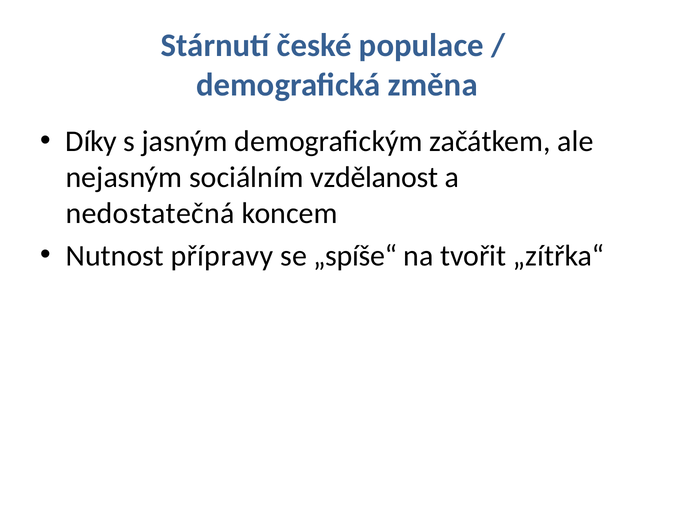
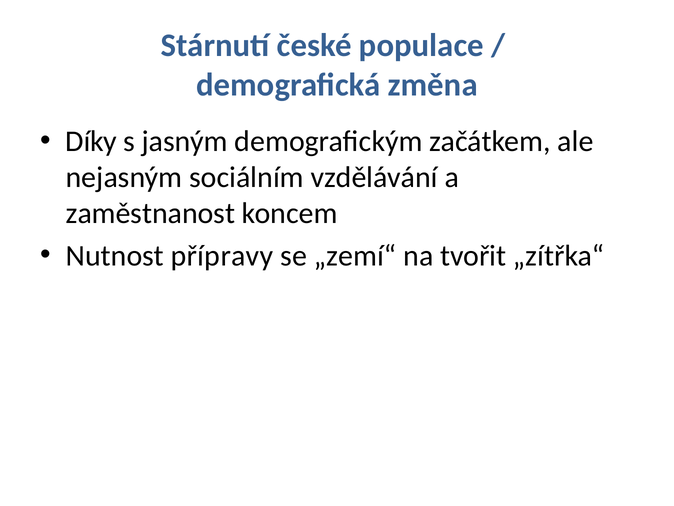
vzdělanost: vzdělanost -> vzdělávání
nedostatečná: nedostatečná -> zaměstnanost
„spíše“: „spíše“ -> „zemí“
